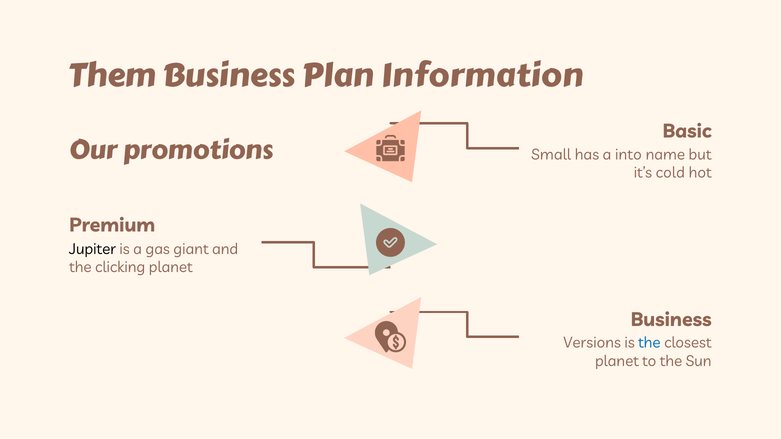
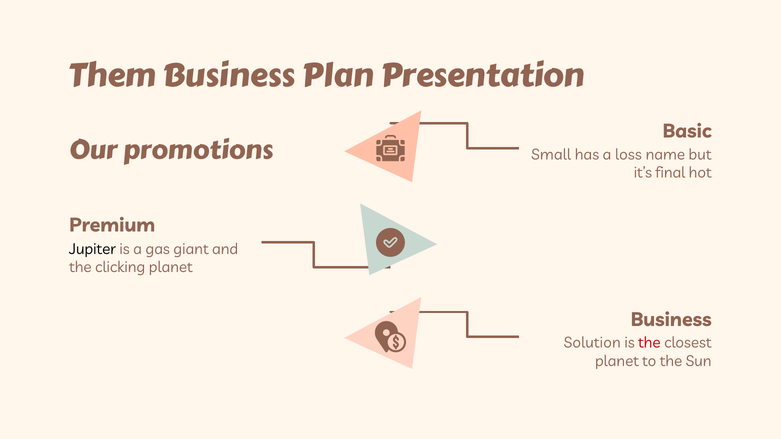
Information: Information -> Presentation
into: into -> loss
cold: cold -> final
Versions: Versions -> Solution
the at (649, 343) colour: blue -> red
